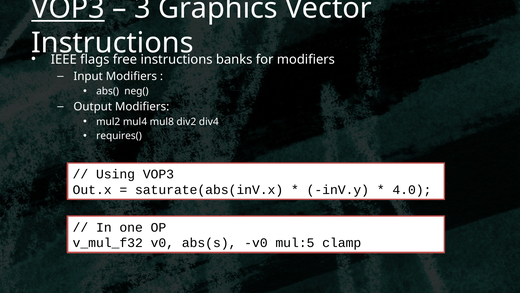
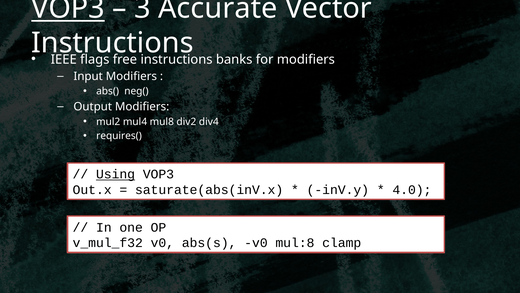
Graphics: Graphics -> Accurate
Using underline: none -> present
mul:5: mul:5 -> mul:8
